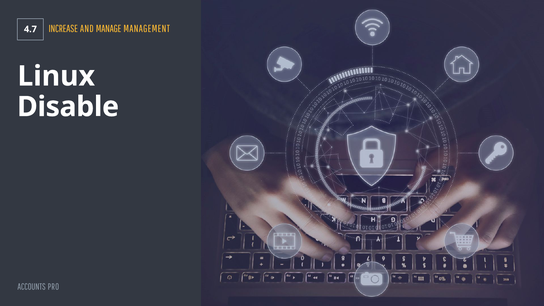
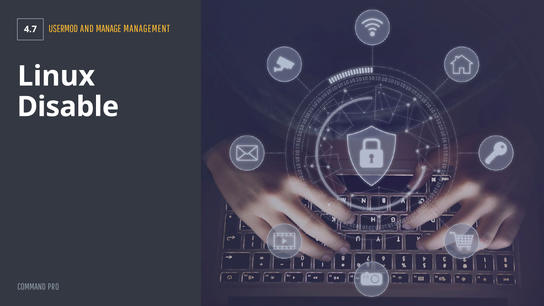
INCREASE: INCREASE -> USERMOD
ACCOUNTS: ACCOUNTS -> COMMAND
